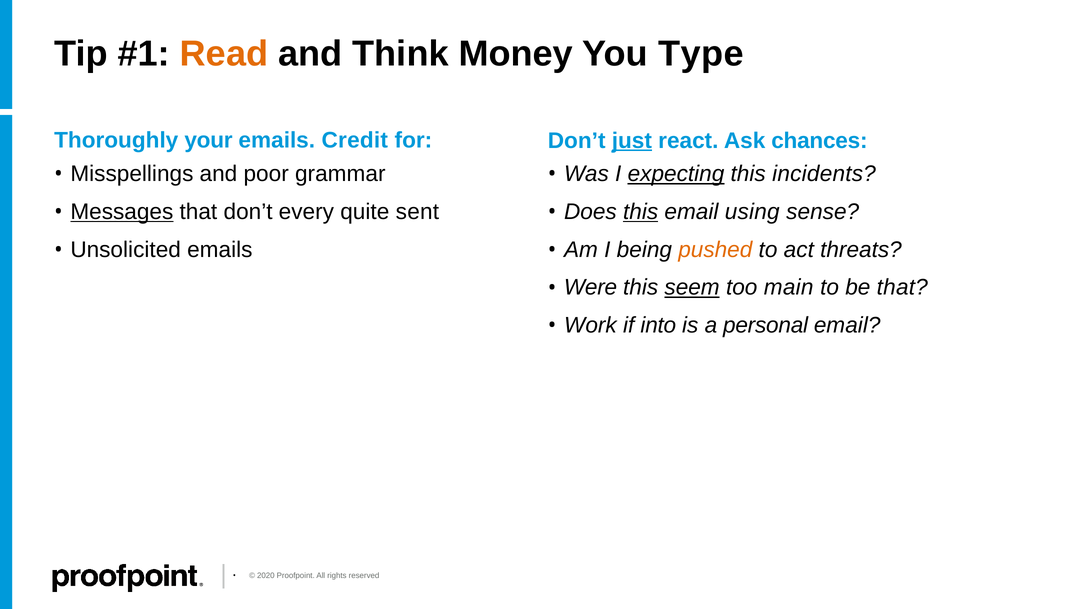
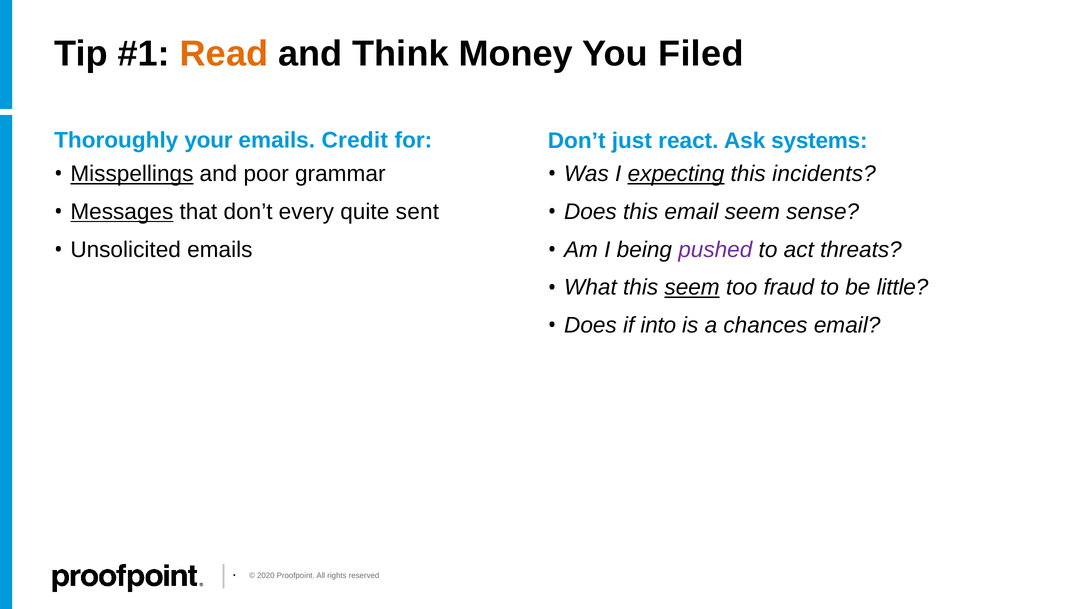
Type: Type -> Filed
just underline: present -> none
chances: chances -> systems
Misspellings underline: none -> present
this at (641, 212) underline: present -> none
email using: using -> seem
pushed colour: orange -> purple
Were: Were -> What
main: main -> fraud
be that: that -> little
Work at (590, 326): Work -> Does
personal: personal -> chances
